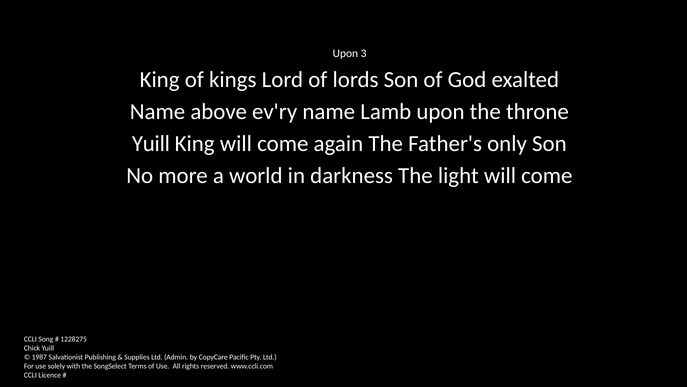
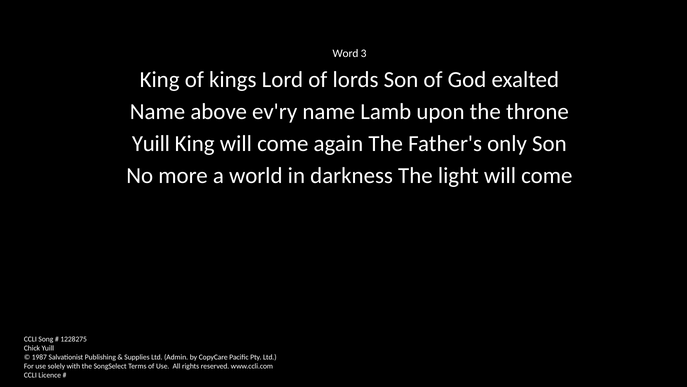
Upon at (345, 53): Upon -> Word
